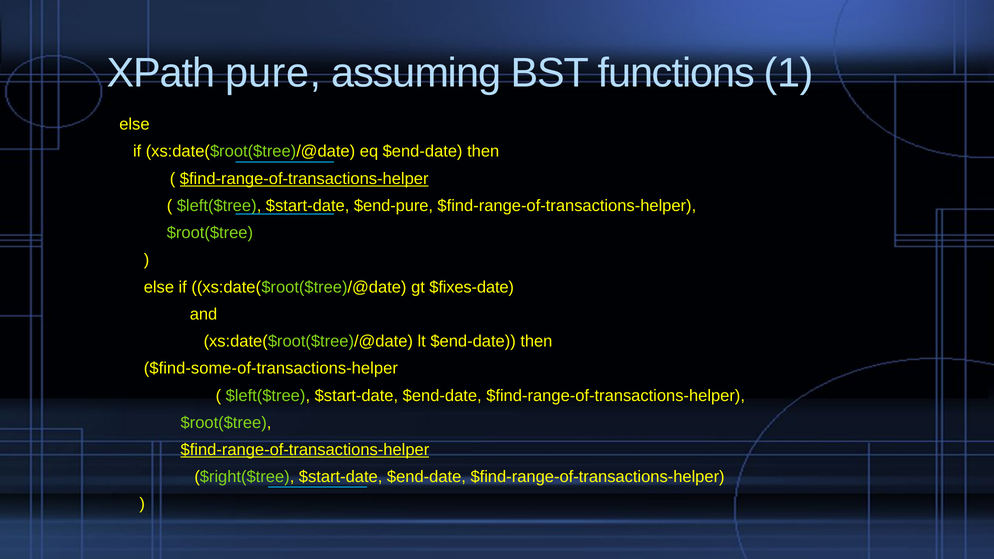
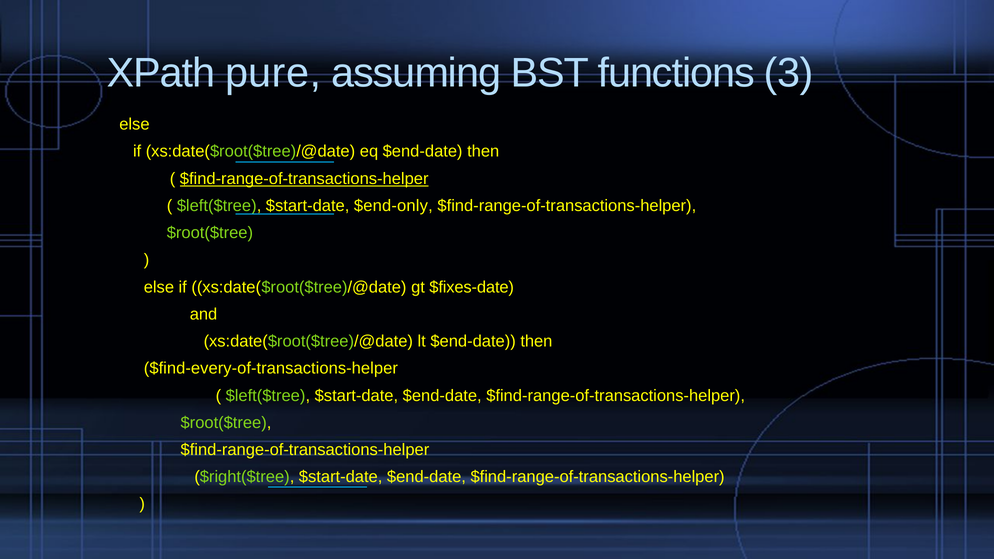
1: 1 -> 3
$end-pure: $end-pure -> $end-only
$find-some-of-transactions-helper: $find-some-of-transactions-helper -> $find-every-of-transactions-helper
$find-range-of-transactions-helper at (305, 450) underline: present -> none
